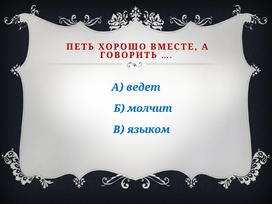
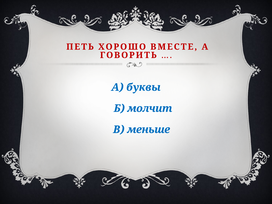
ведет: ведет -> буквы
языком: языком -> меньше
